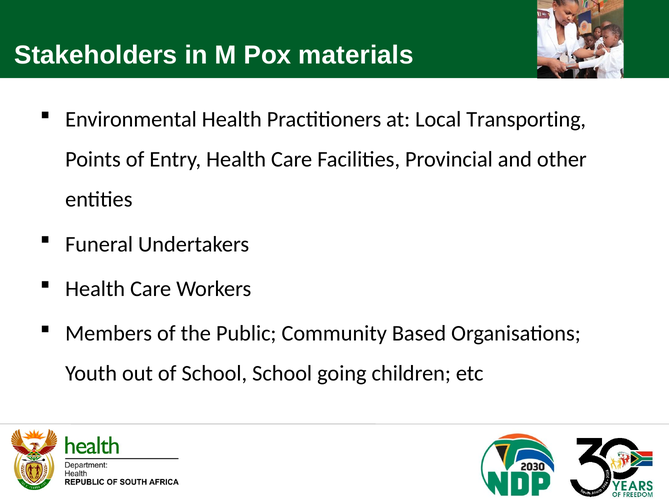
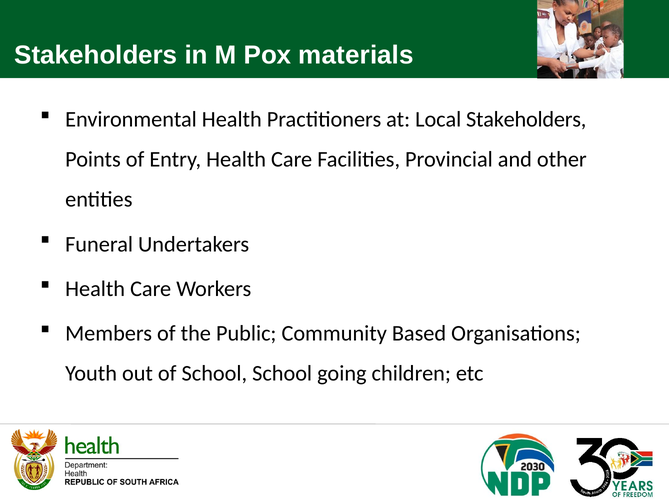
Local Transporting: Transporting -> Stakeholders
